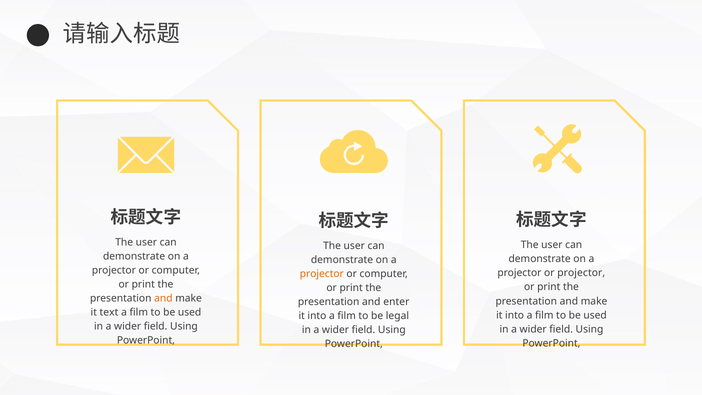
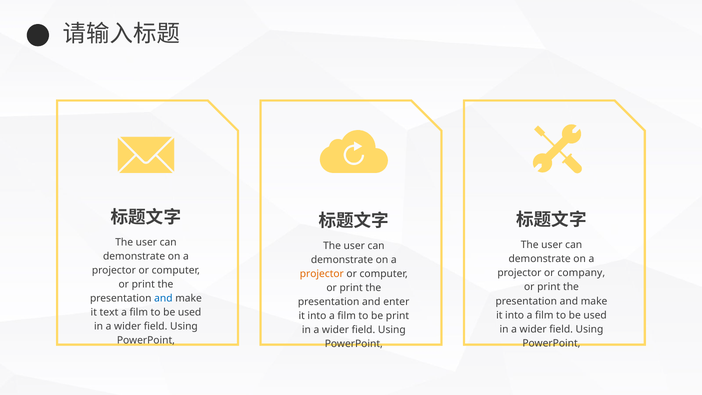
or projector: projector -> company
and at (163, 298) colour: orange -> blue
be legal: legal -> print
